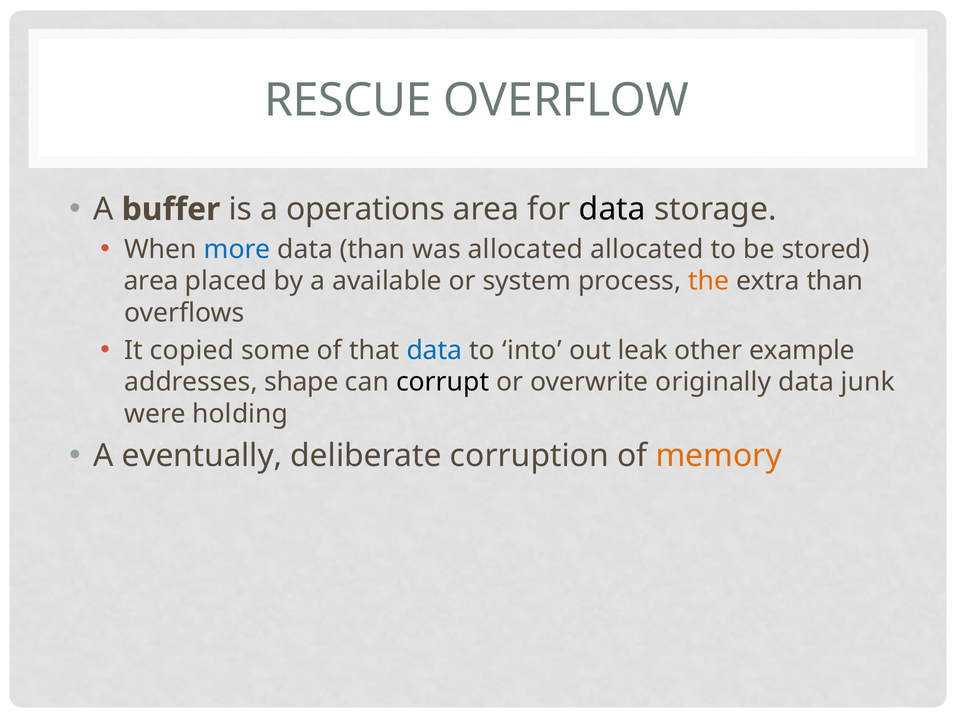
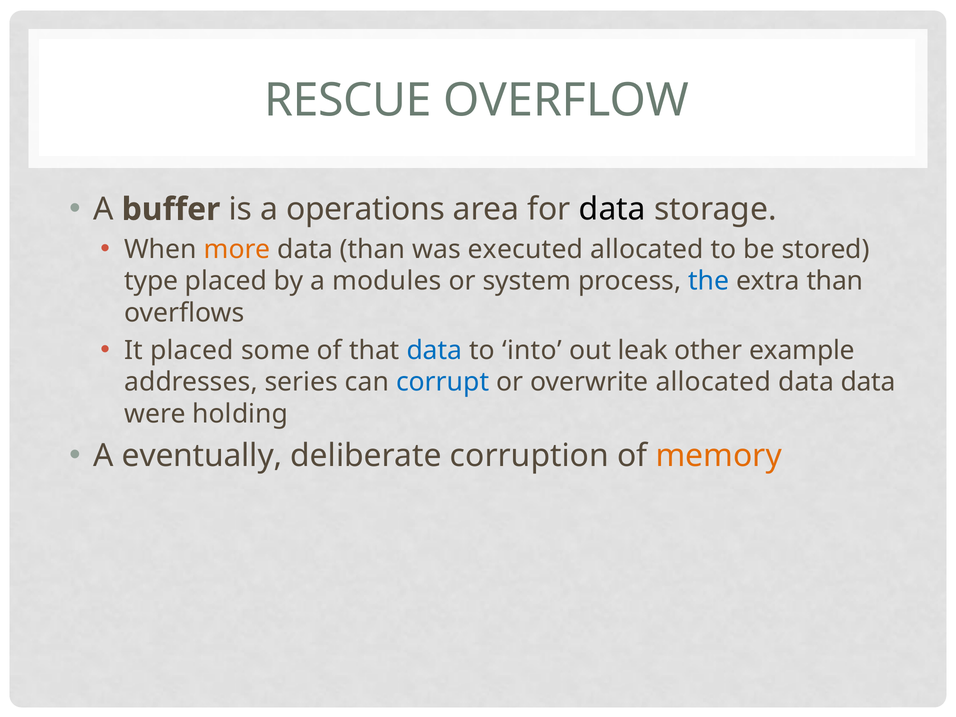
more colour: blue -> orange
was allocated: allocated -> executed
area at (151, 281): area -> type
available: available -> modules
the colour: orange -> blue
It copied: copied -> placed
shape: shape -> series
corrupt colour: black -> blue
overwrite originally: originally -> allocated
data junk: junk -> data
